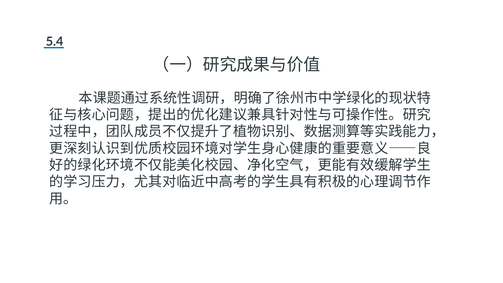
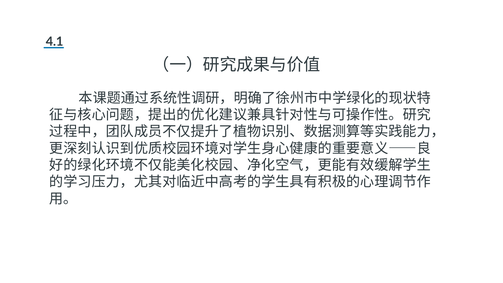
5.4: 5.4 -> 4.1
